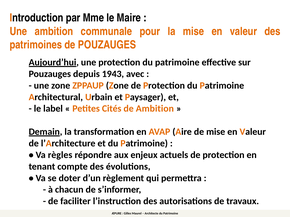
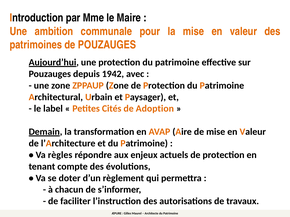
1943: 1943 -> 1942
de Ambition: Ambition -> Adoption
